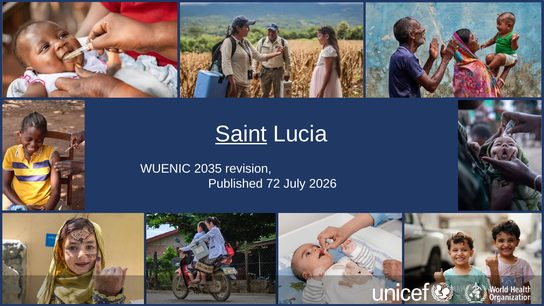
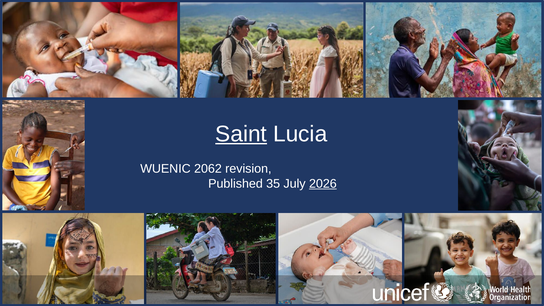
2035: 2035 -> 2062
72: 72 -> 35
2026 underline: none -> present
